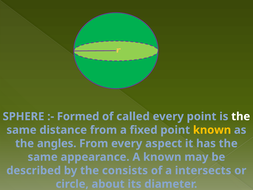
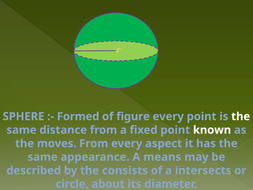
called: called -> figure
known at (212, 130) colour: yellow -> white
angles: angles -> moves
A known: known -> means
